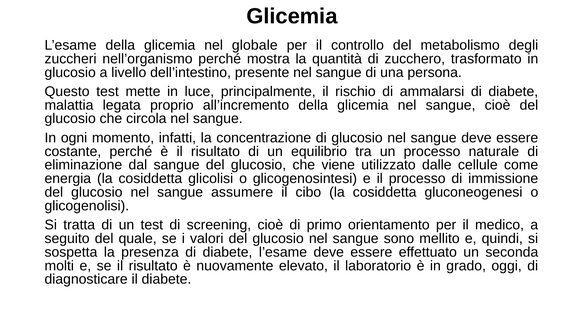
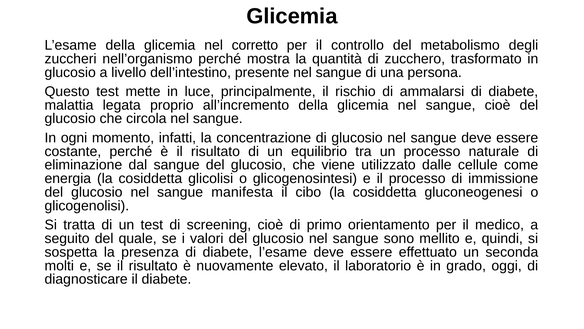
globale: globale -> corretto
assumere: assumere -> manifesta
